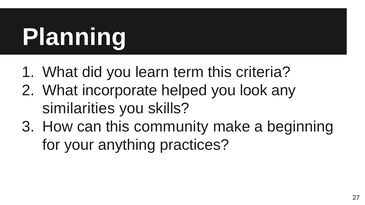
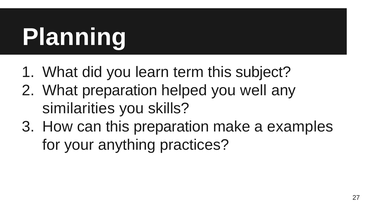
criteria: criteria -> subject
What incorporate: incorporate -> preparation
look: look -> well
this community: community -> preparation
beginning: beginning -> examples
